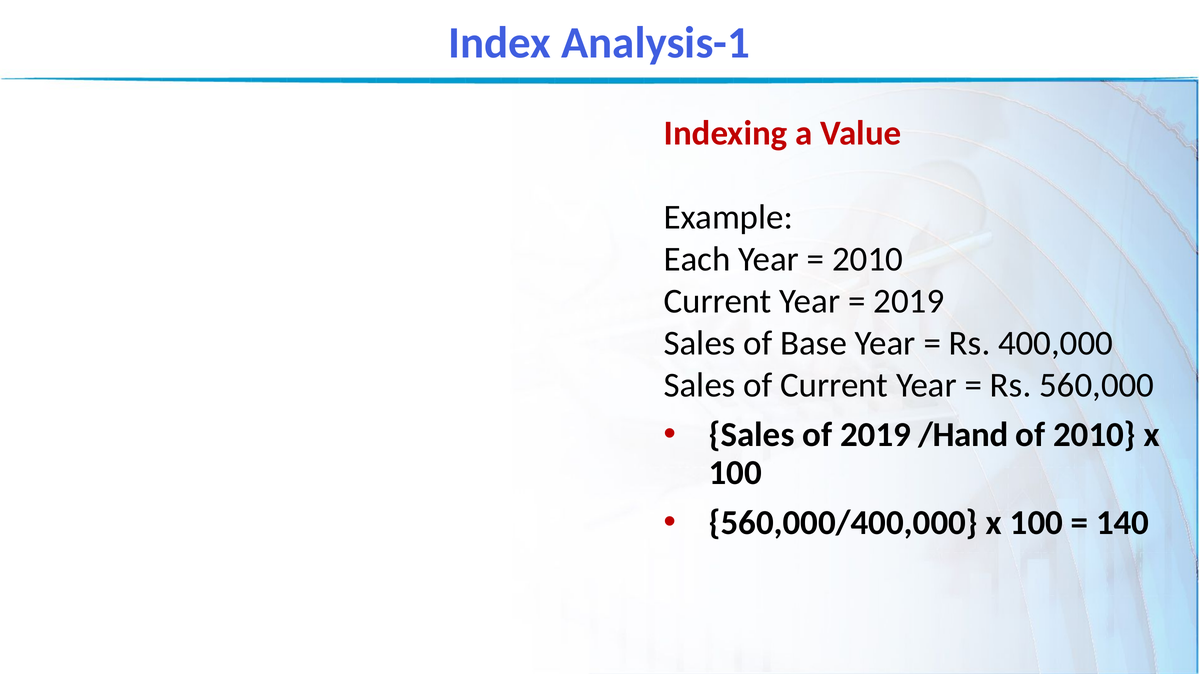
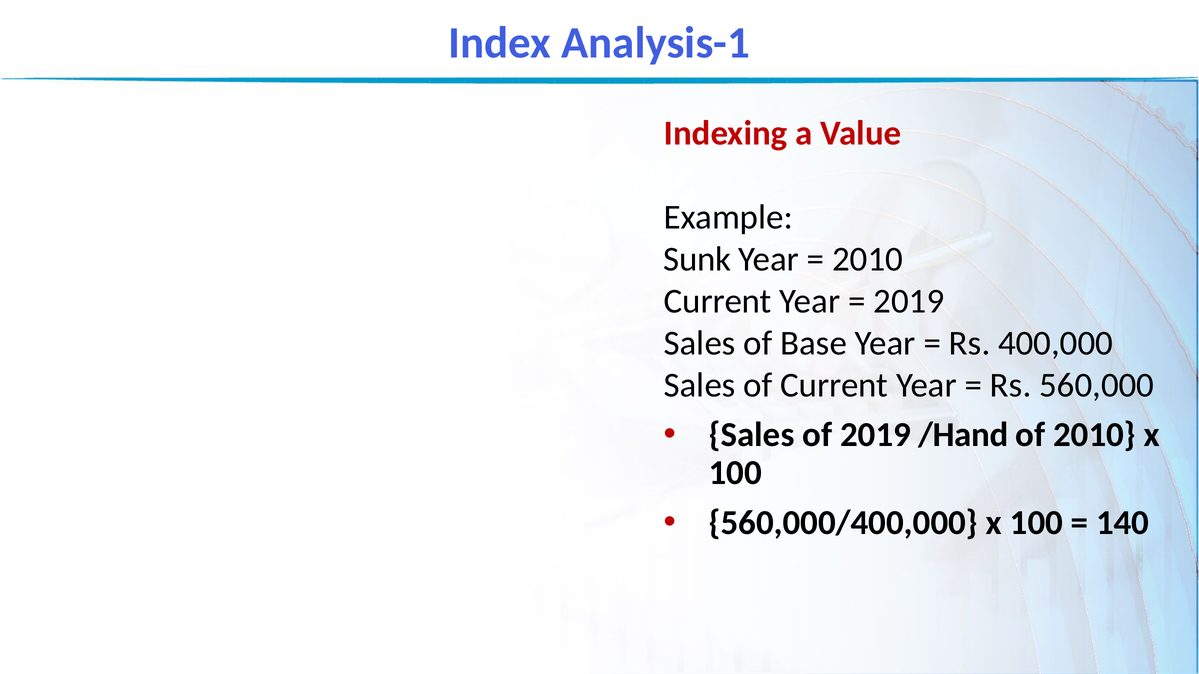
Each: Each -> Sunk
